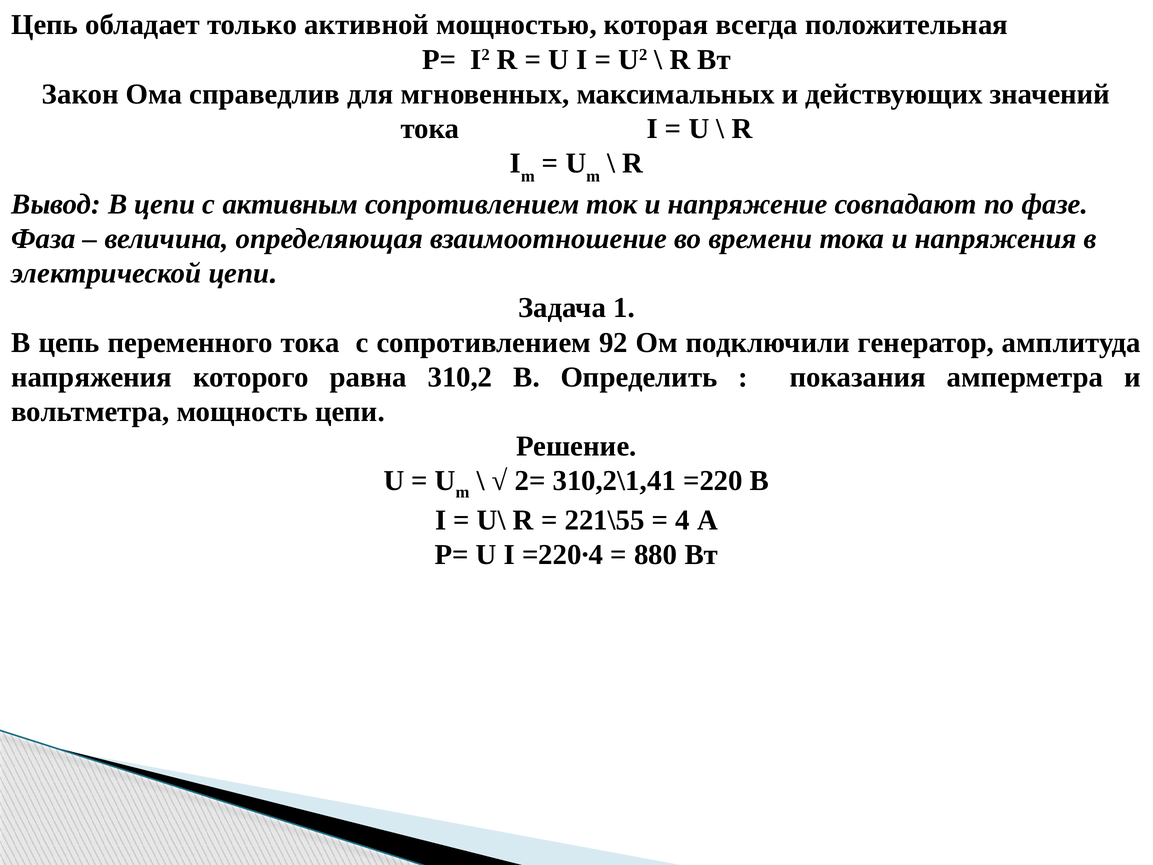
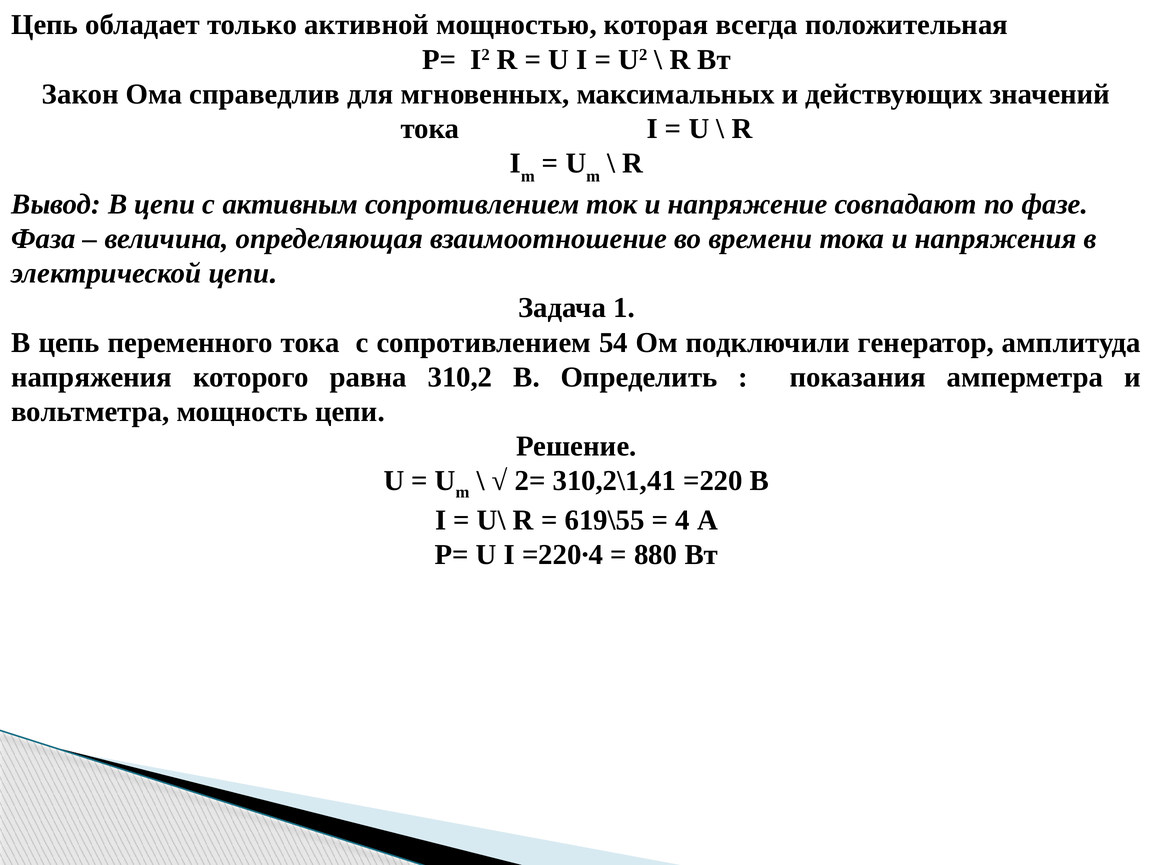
92: 92 -> 54
221\55: 221\55 -> 619\55
